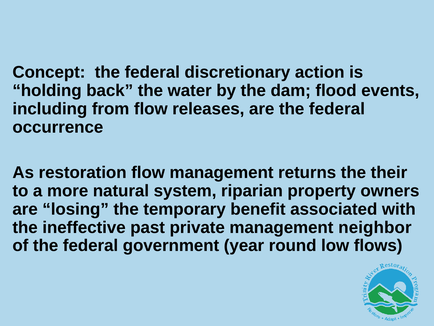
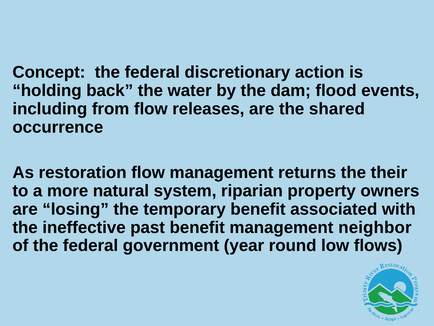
are the federal: federal -> shared
past private: private -> benefit
